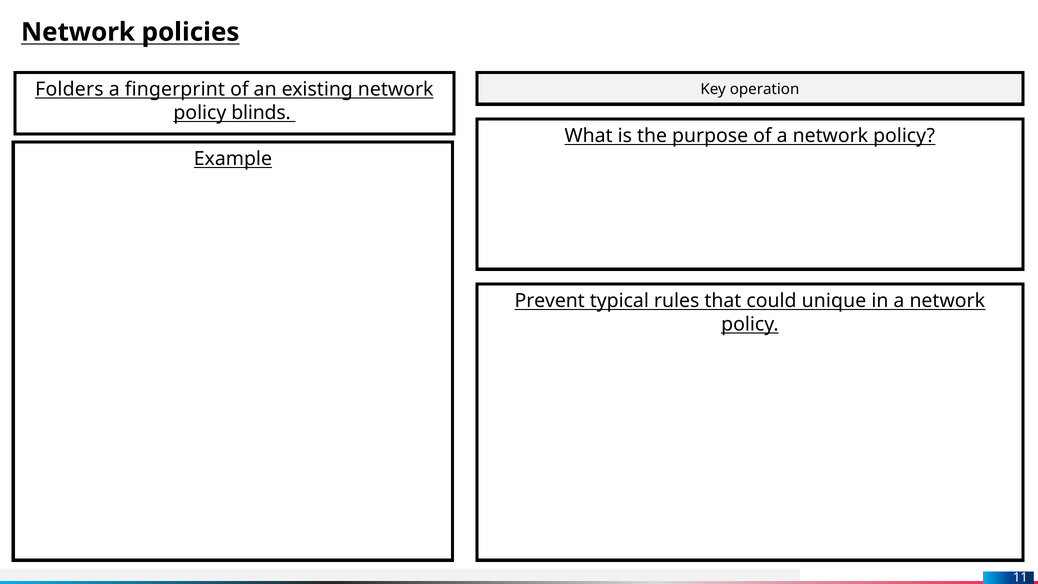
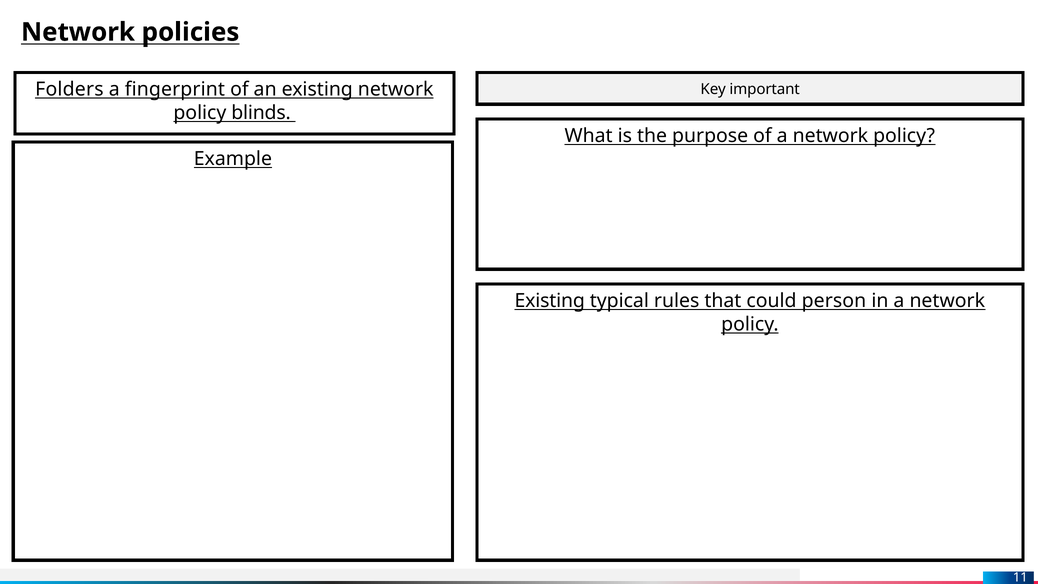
operation: operation -> important
Prevent at (550, 301): Prevent -> Existing
unique: unique -> person
